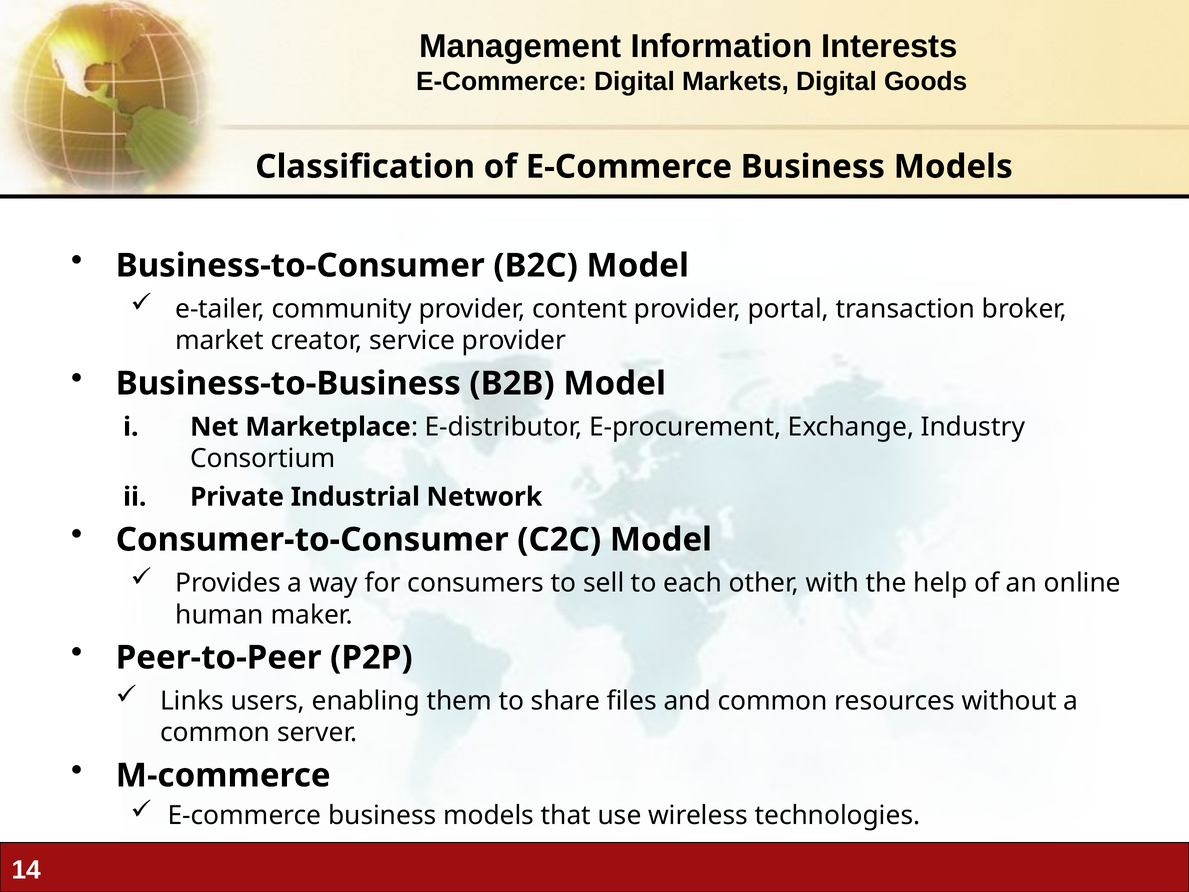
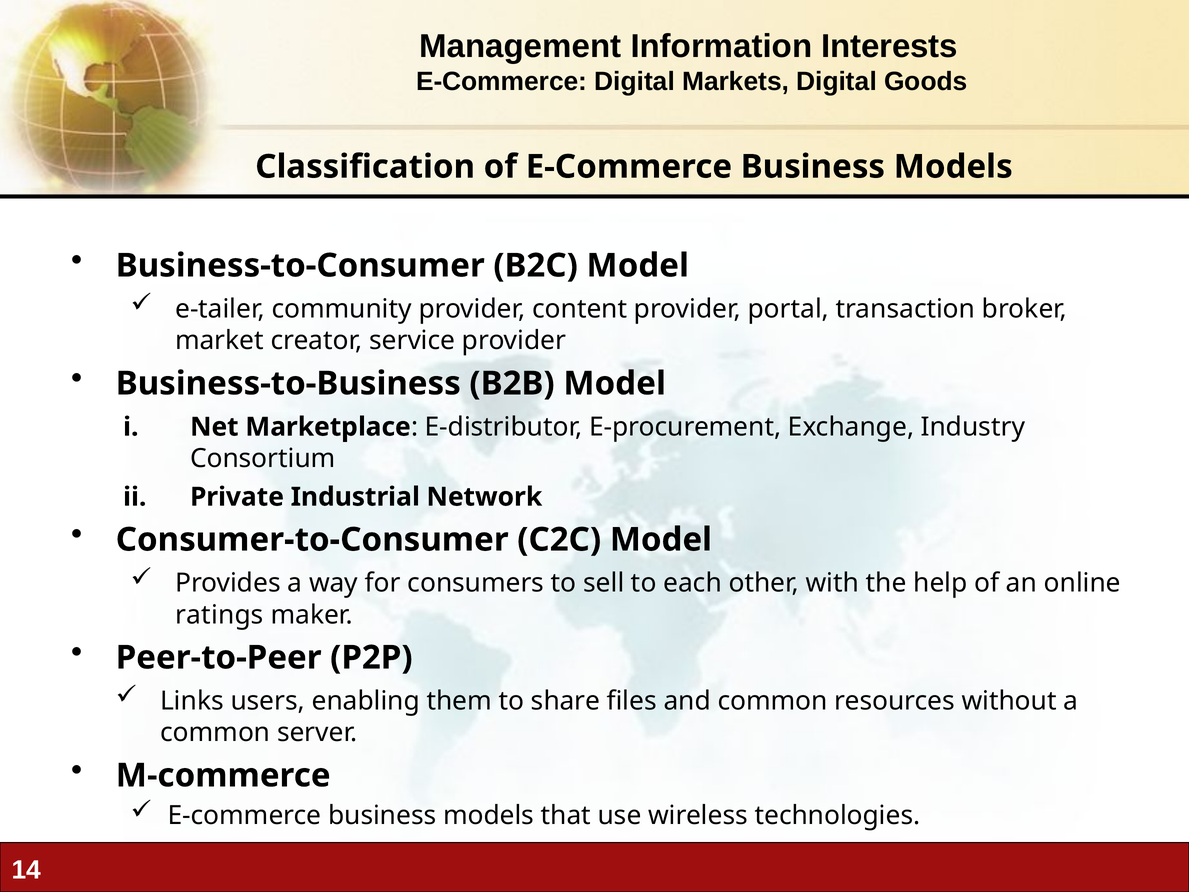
human: human -> ratings
